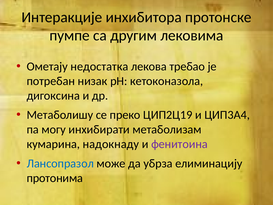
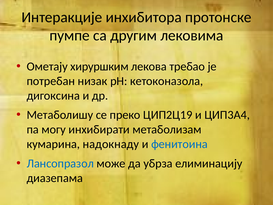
недостатка: недостатка -> хируршким
фенитоина colour: purple -> blue
протонима: протонима -> диазепама
